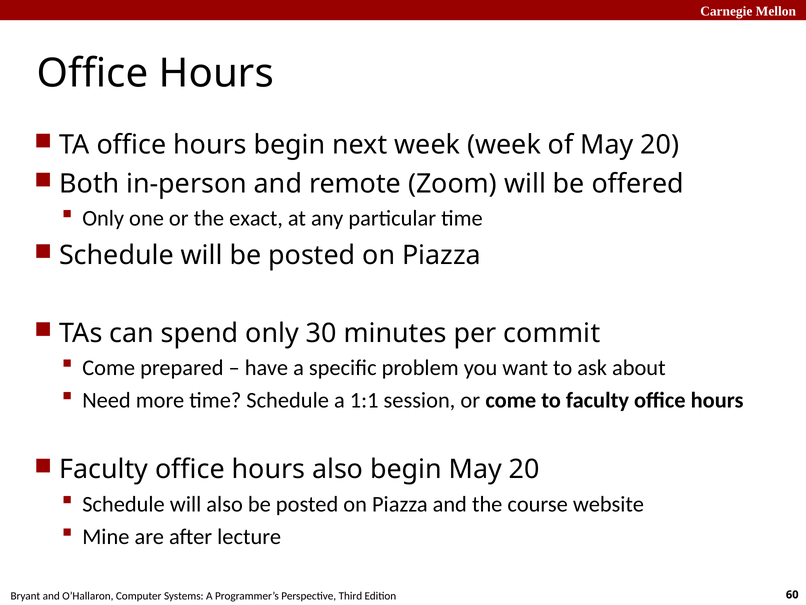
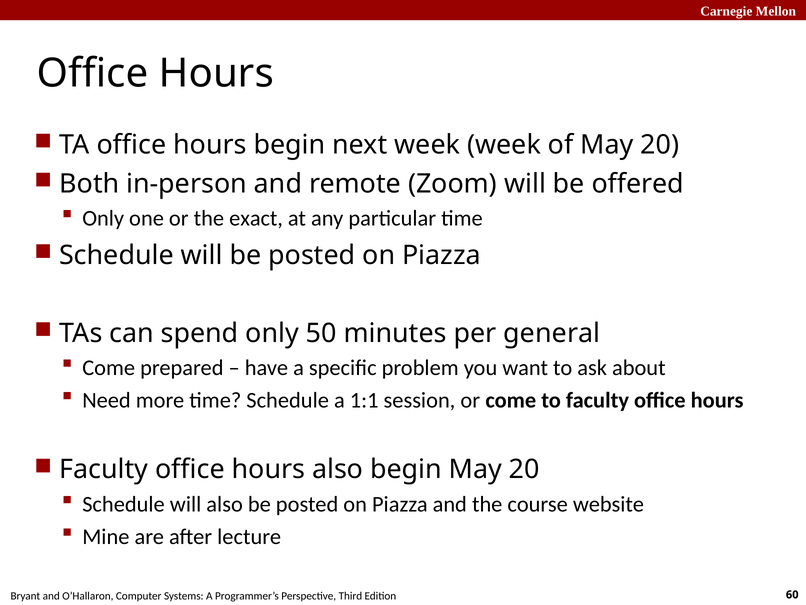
30: 30 -> 50
commit: commit -> general
